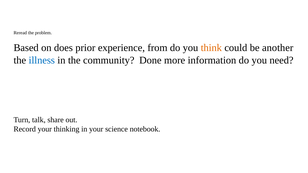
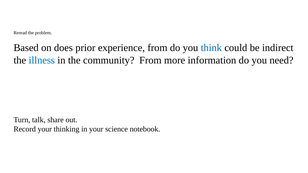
think colour: orange -> blue
another: another -> indirect
community Done: Done -> From
